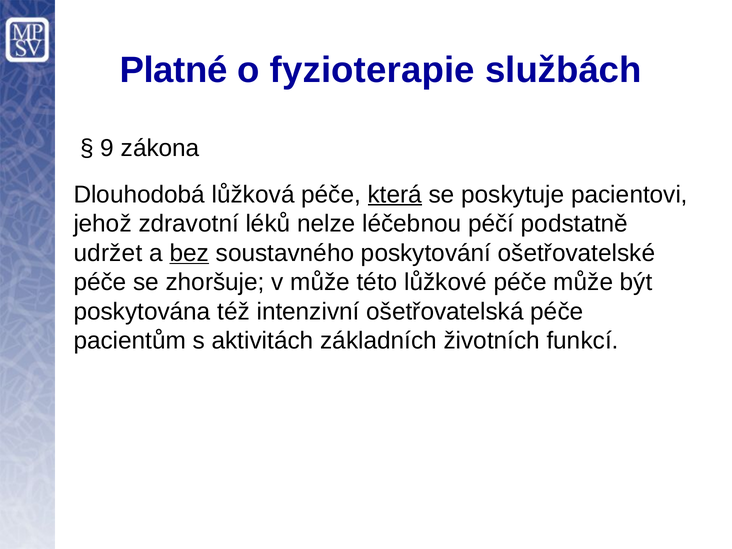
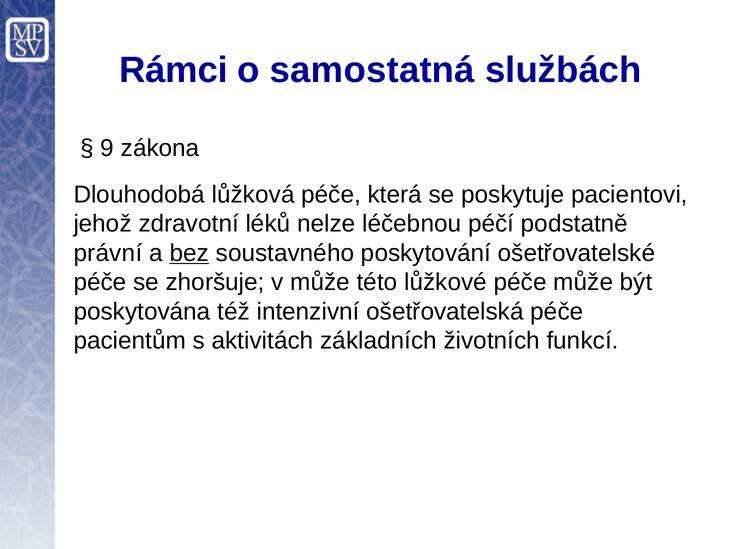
Platné: Platné -> Rámci
fyzioterapie: fyzioterapie -> samostatná
která underline: present -> none
udržet: udržet -> právní
